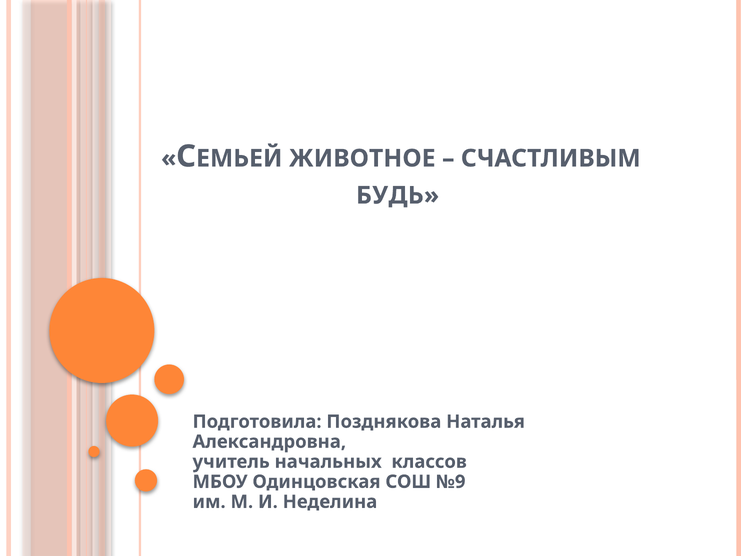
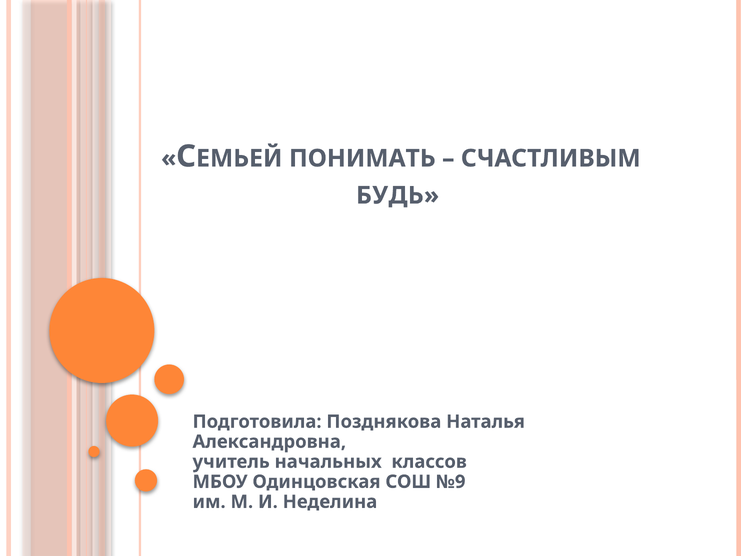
ЖИВОТНОЕ: ЖИВОТНОЕ -> ПОНИМАТЬ
